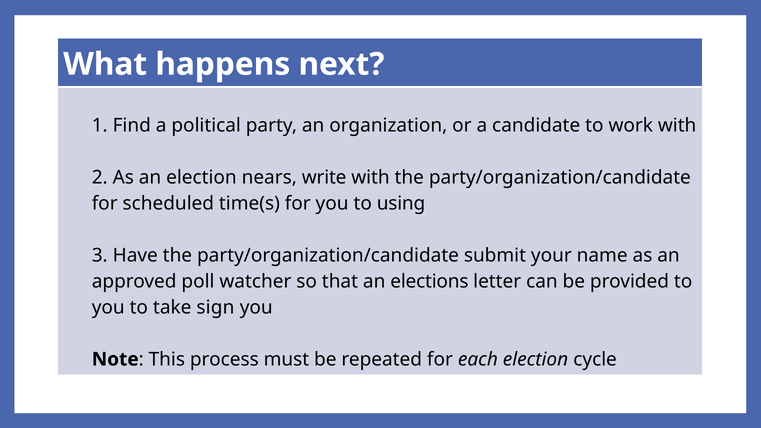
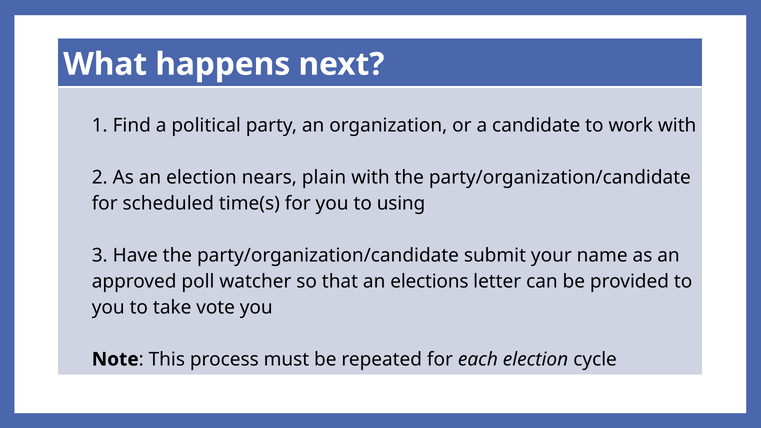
write: write -> plain
sign: sign -> vote
